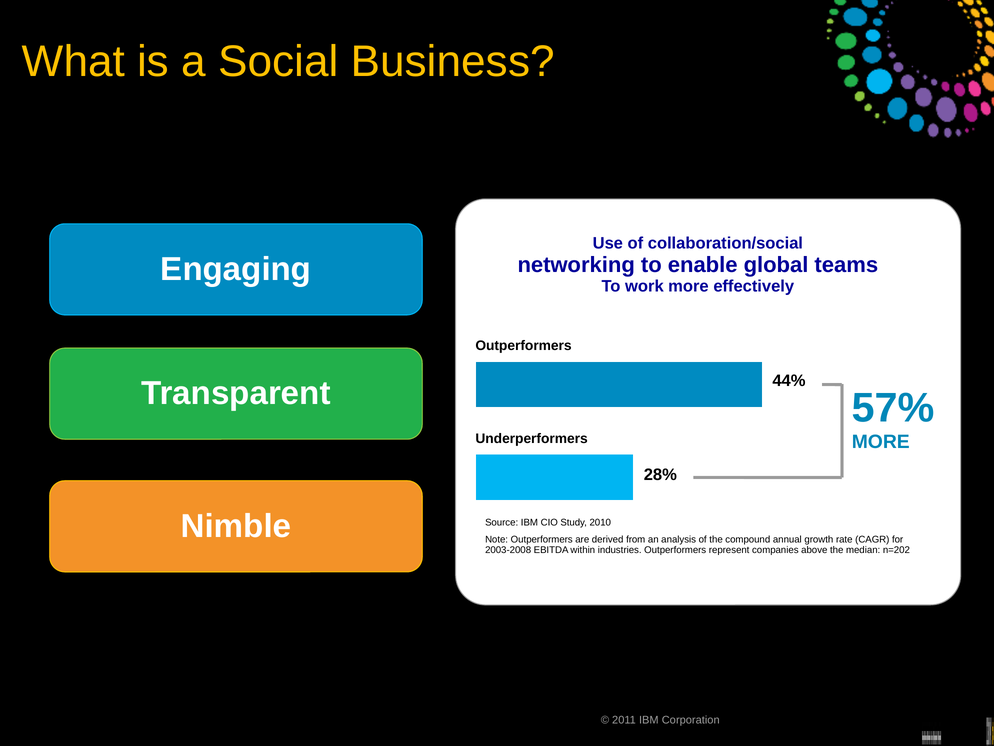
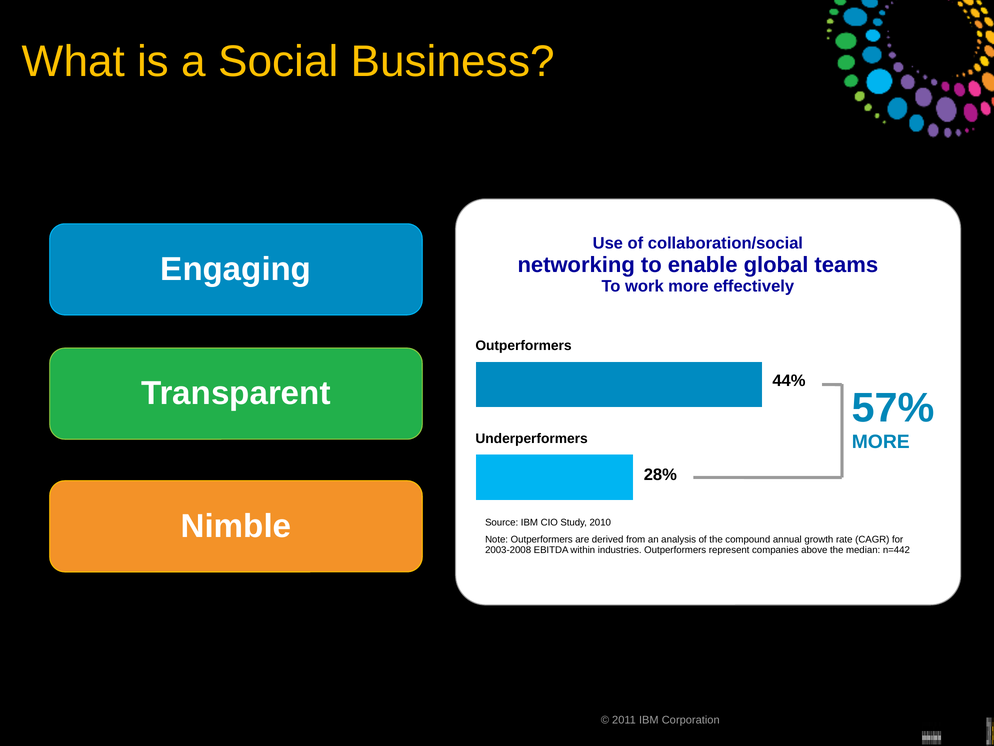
n=202: n=202 -> n=442
